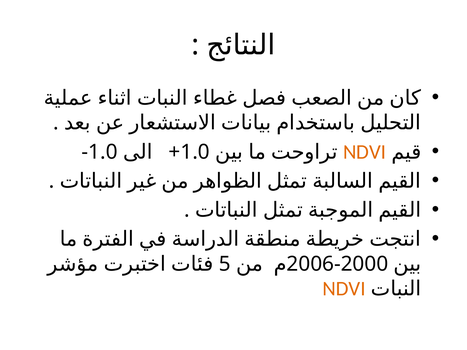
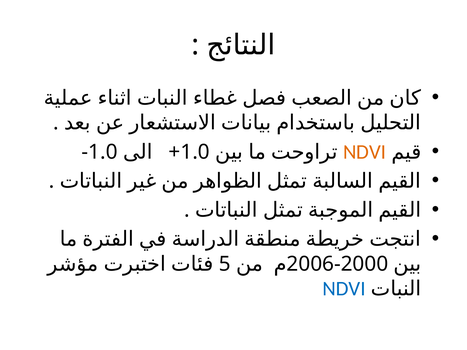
NDVI at (344, 289) colour: orange -> blue
